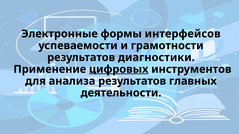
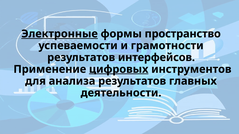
Электронные underline: none -> present
интерфейсов: интерфейсов -> пространство
диагностики: диагностики -> интерфейсов
